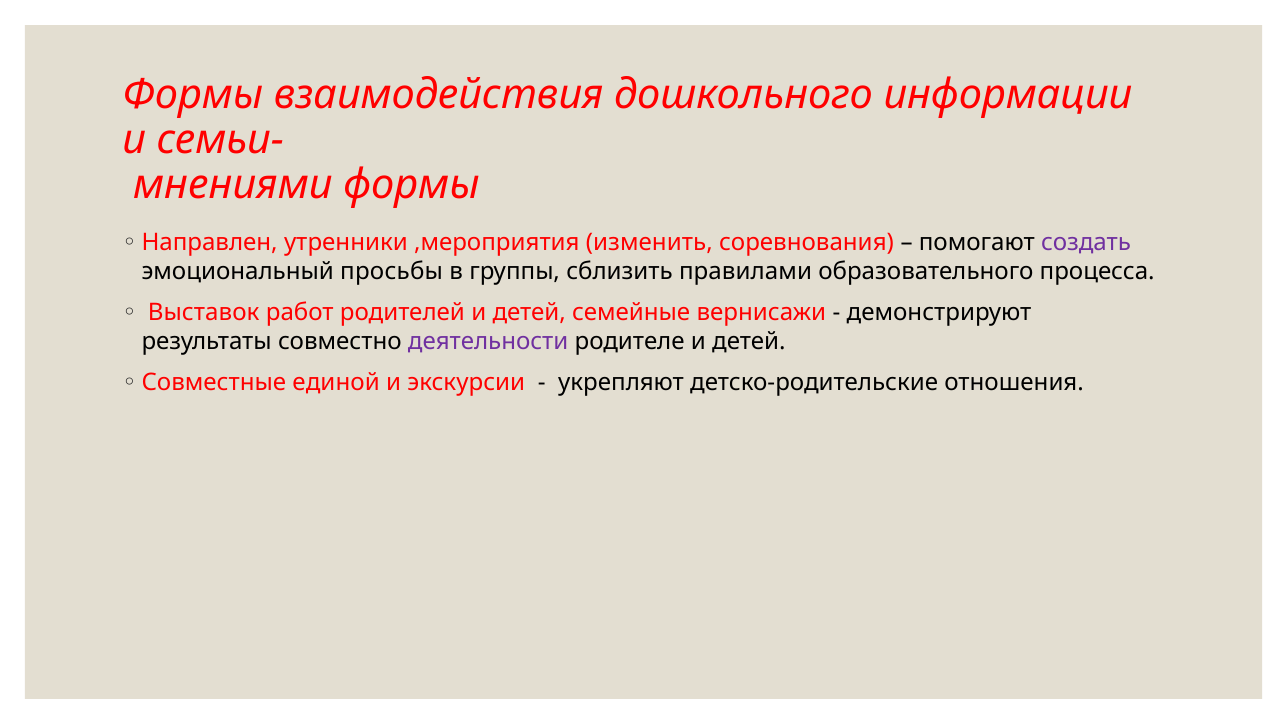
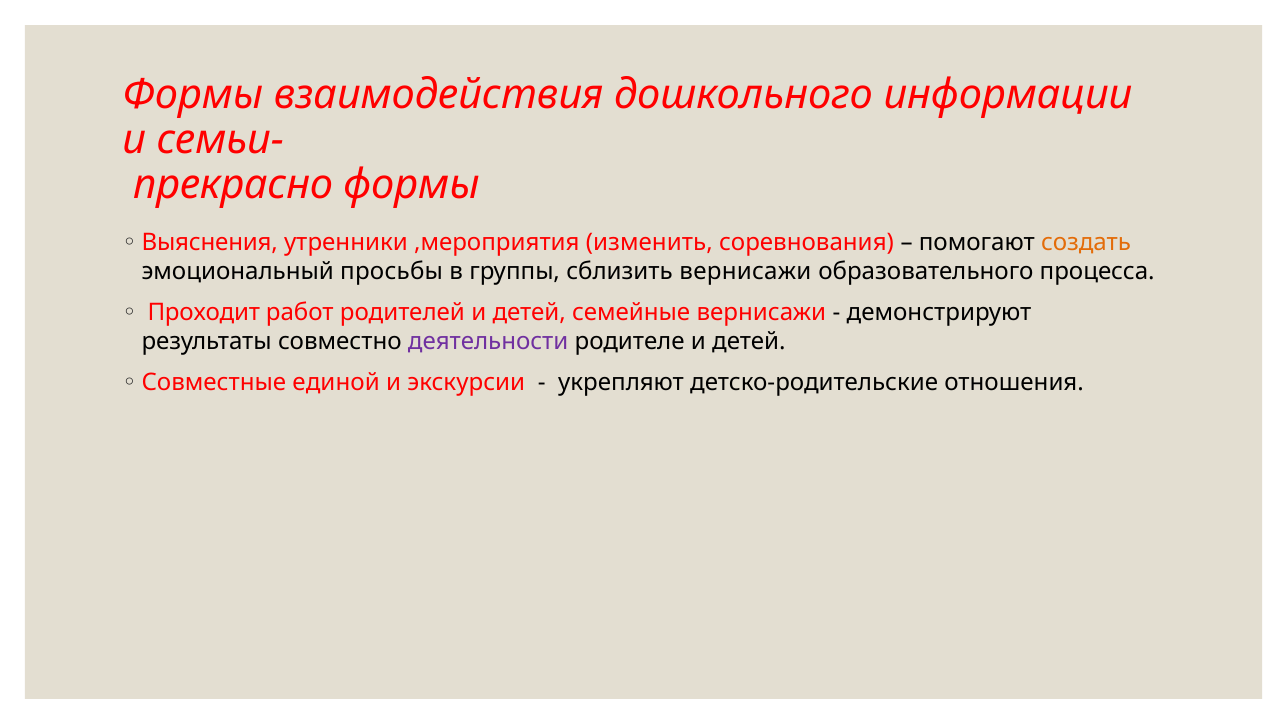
мнениями: мнениями -> прекрасно
Направлен: Направлен -> Выяснения
создать colour: purple -> orange
сблизить правилами: правилами -> вернисажи
Выставок: Выставок -> Проходит
